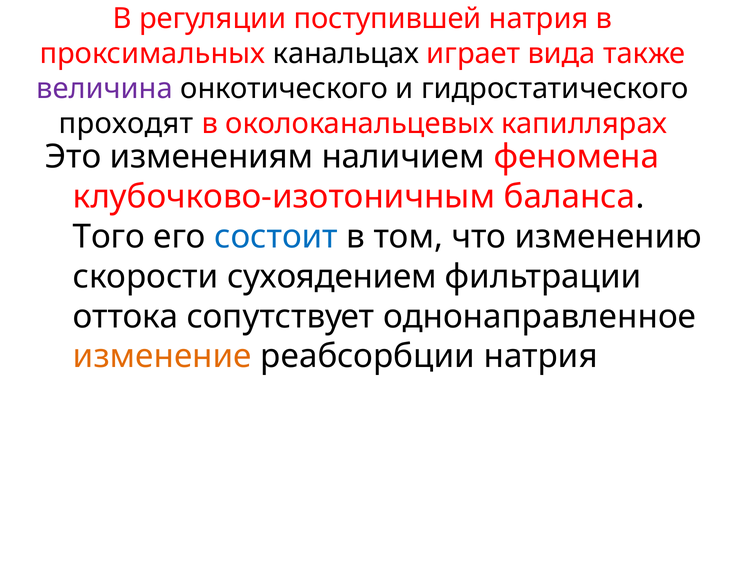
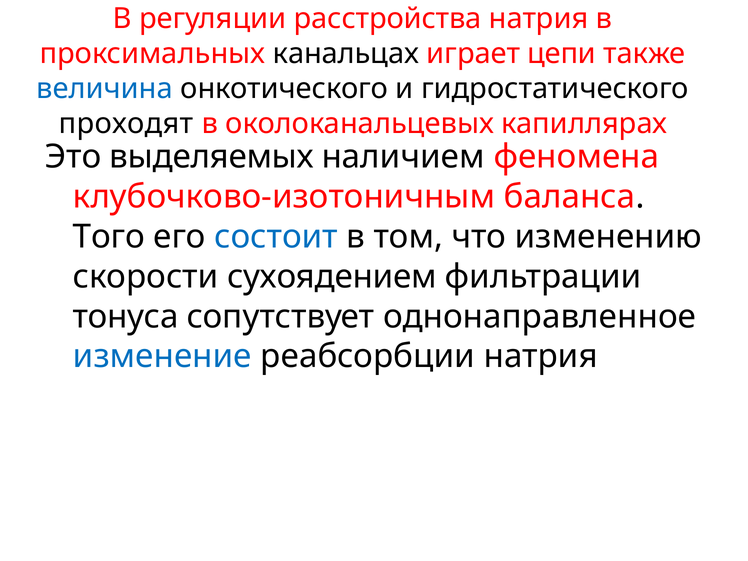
поступившей: поступившей -> расстройства
вида: вида -> цепи
величина colour: purple -> blue
изменениям: изменениям -> выделяемых
оттока: оттока -> тонуса
изменение colour: orange -> blue
